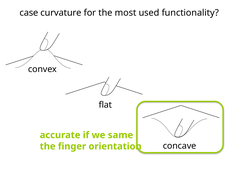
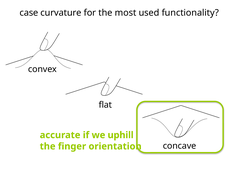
same: same -> uphill
